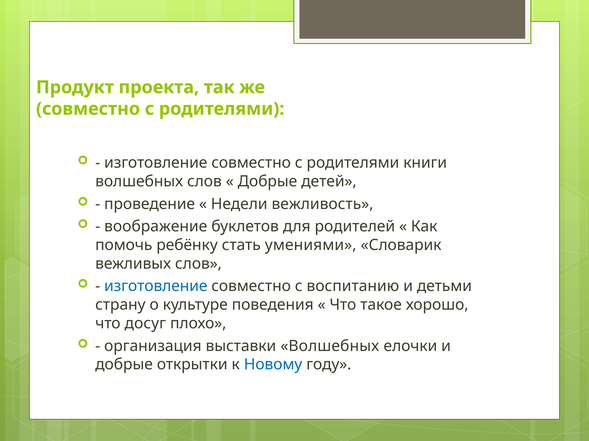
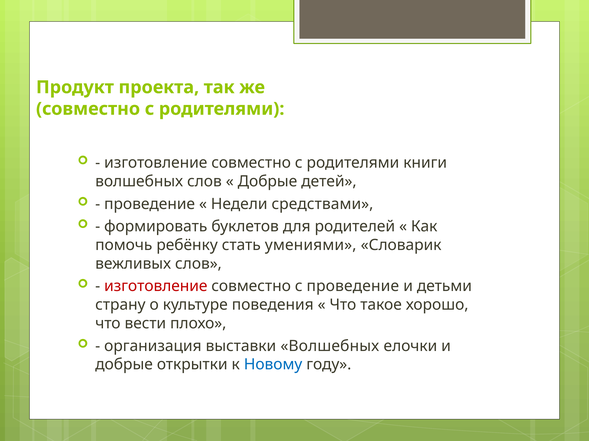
вежливость: вежливость -> средствами
воображение: воображение -> формировать
изготовление at (156, 287) colour: blue -> red
с воспитанию: воспитанию -> проведение
досуг: досуг -> вести
